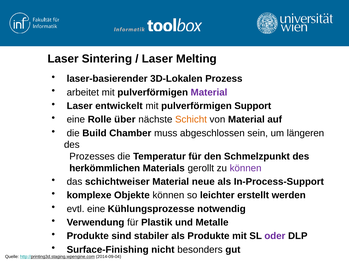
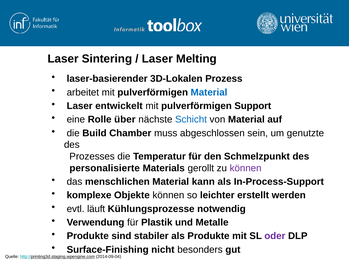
Material at (209, 92) colour: purple -> blue
Schicht colour: orange -> blue
längeren: längeren -> genutzte
herkömmlichen: herkömmlichen -> personalisierte
schichtweiser: schichtweiser -> menschlichen
neue: neue -> kann
evtl eine: eine -> läuft
